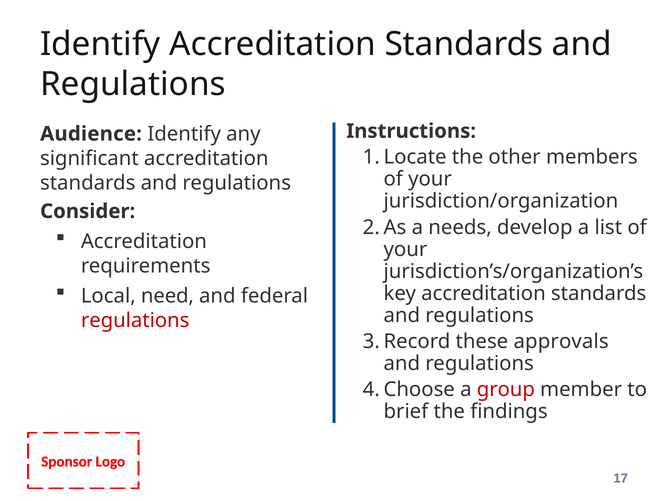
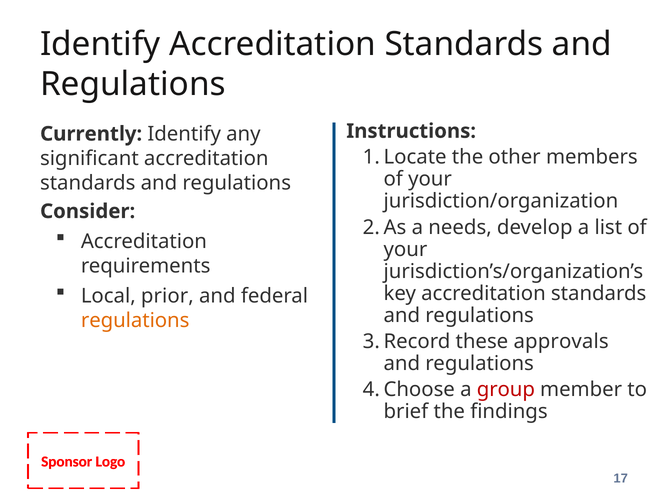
Audience: Audience -> Currently
need: need -> prior
regulations at (135, 320) colour: red -> orange
